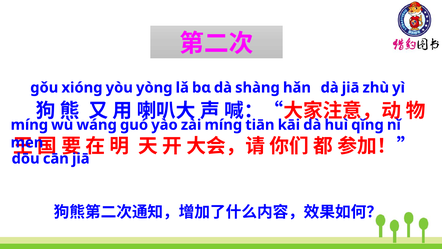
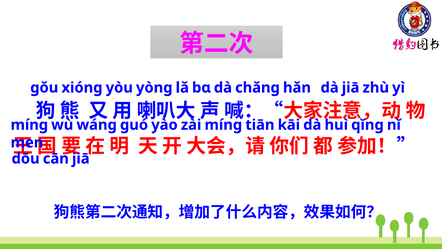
shànɡ: shànɡ -> chǎnɡ
